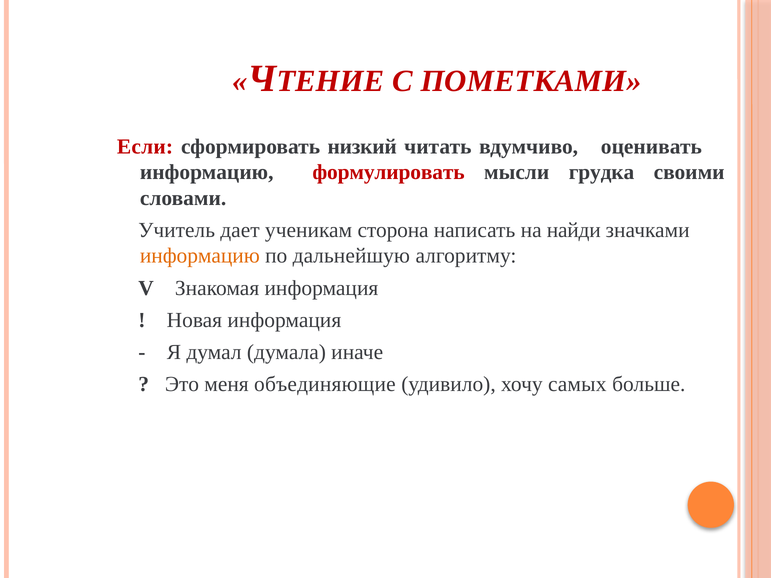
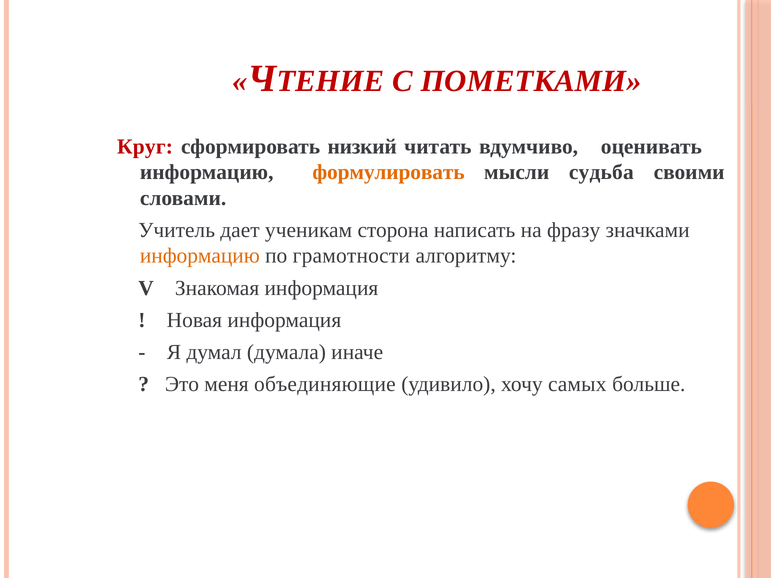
Если: Если -> Круг
формулировать colour: red -> orange
грудка: грудка -> судьба
найди: найди -> фразу
дальнейшую: дальнейшую -> грамотности
